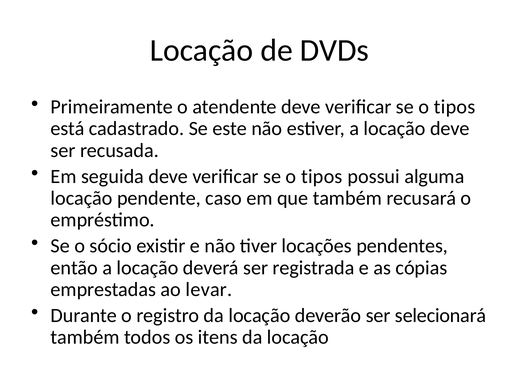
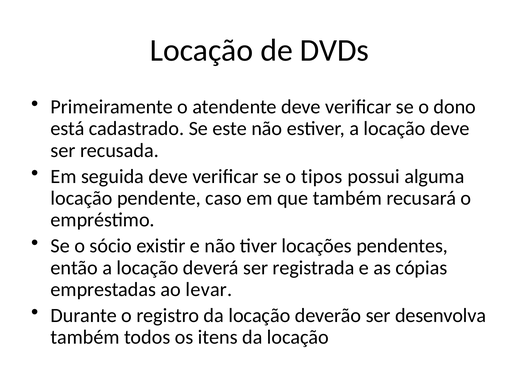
tipos at (455, 107): tipos -> dono
selecionará: selecionará -> desenvolva
